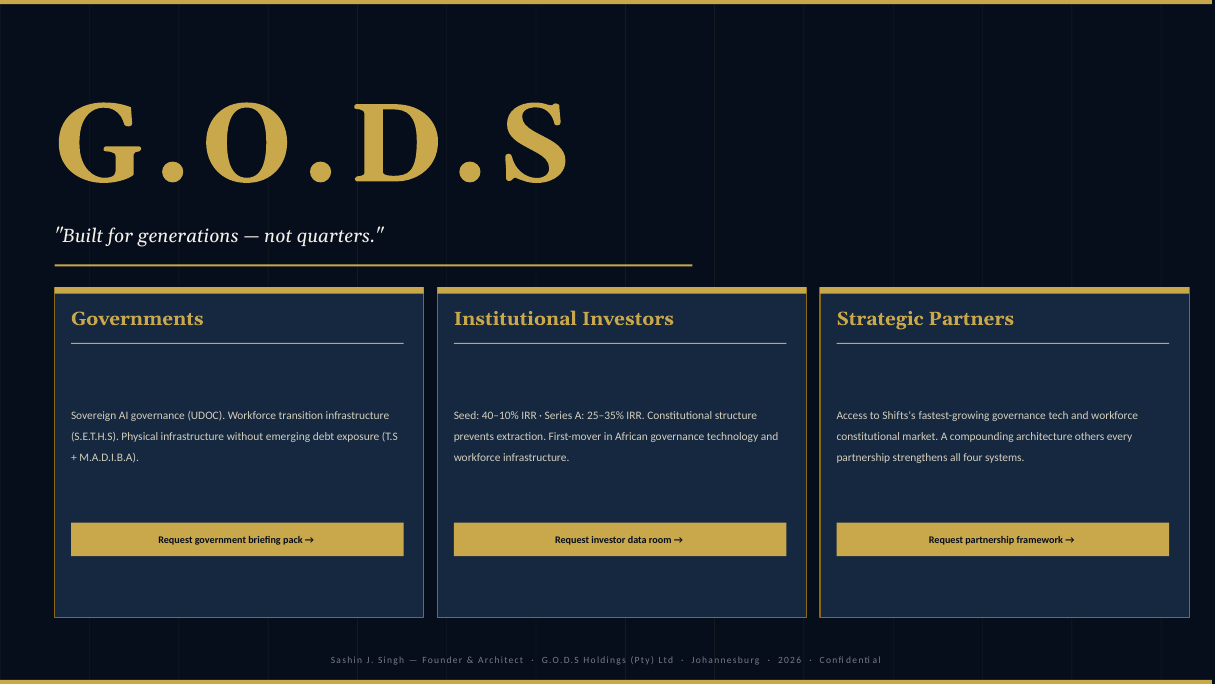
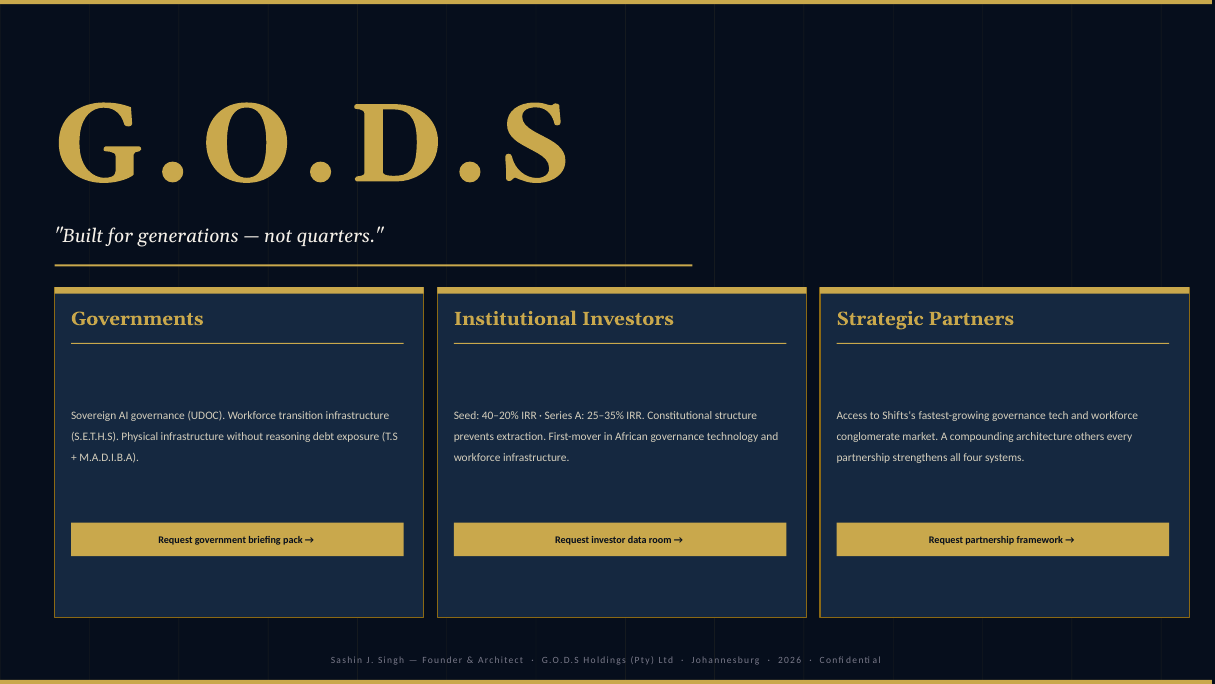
40–10%: 40–10% -> 40–20%
emerging: emerging -> reasoning
constitutional at (868, 436): constitutional -> conglomerate
